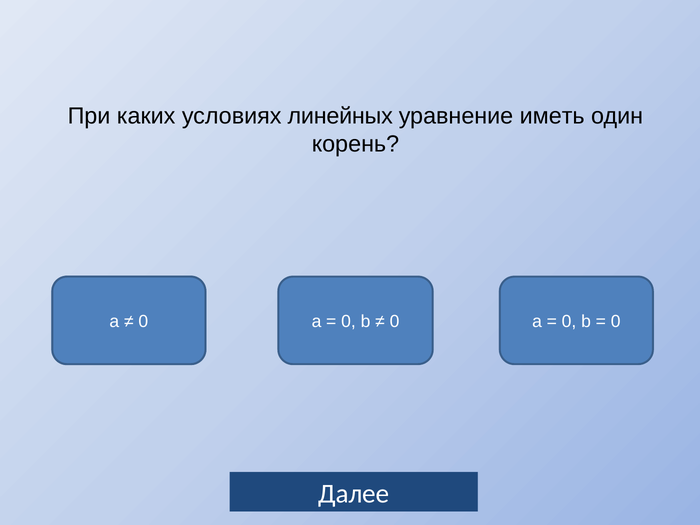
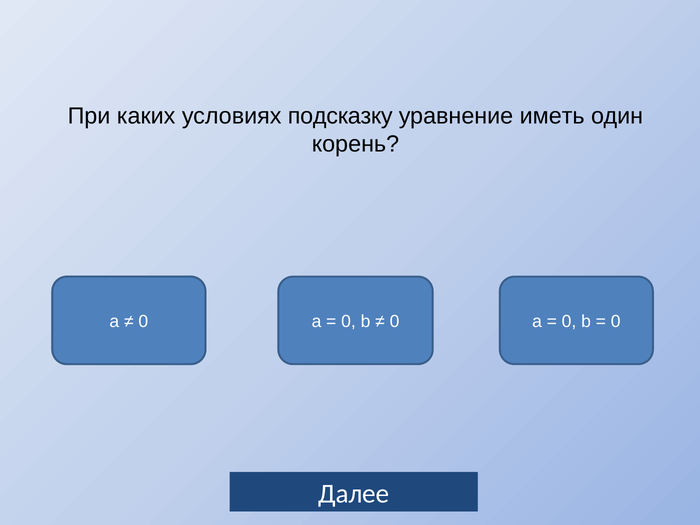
линейных: линейных -> подсказку
